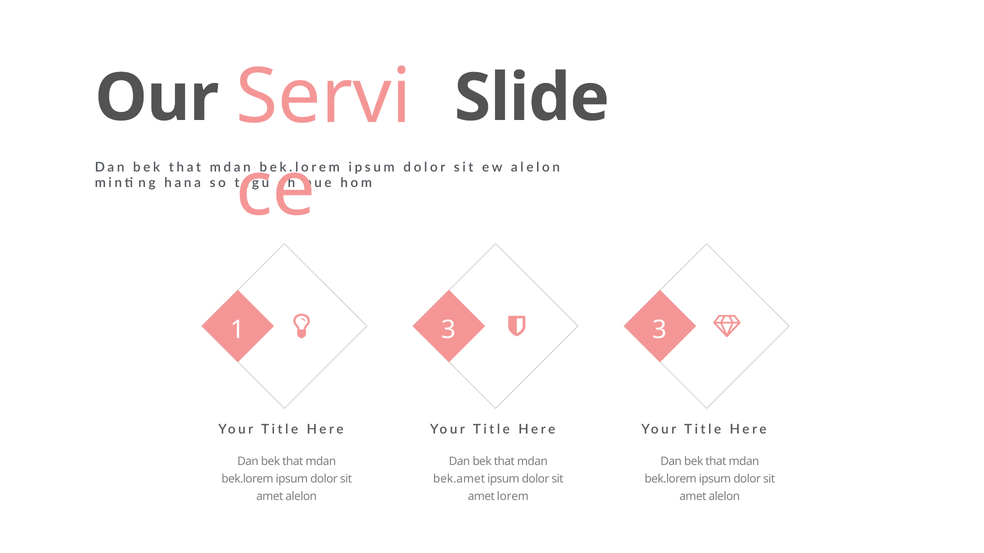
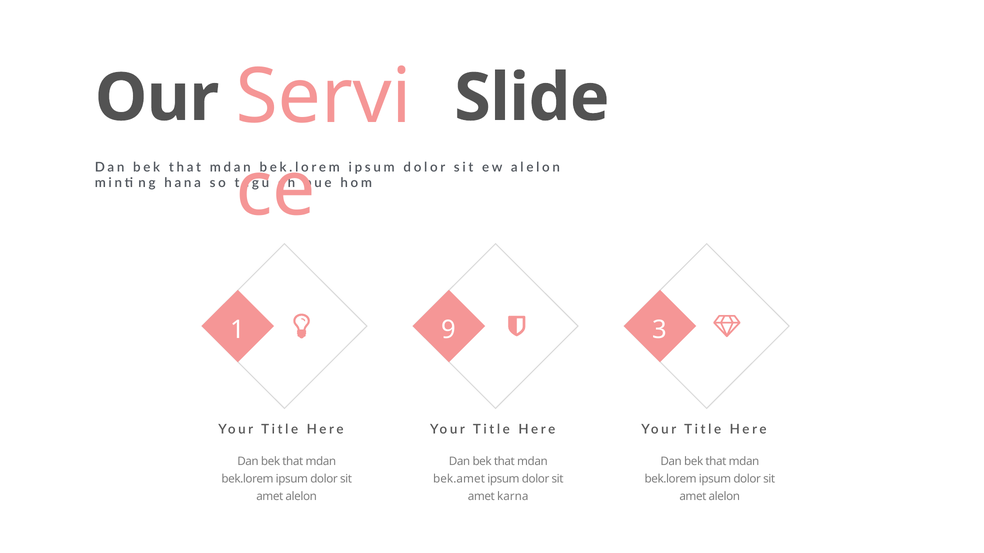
1 3: 3 -> 9
lorem: lorem -> karna
